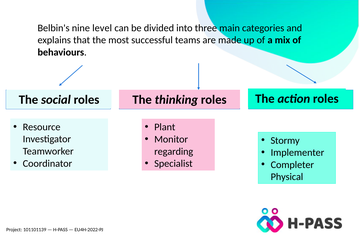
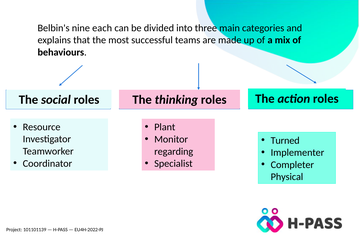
level: level -> each
Stormy: Stormy -> Turned
